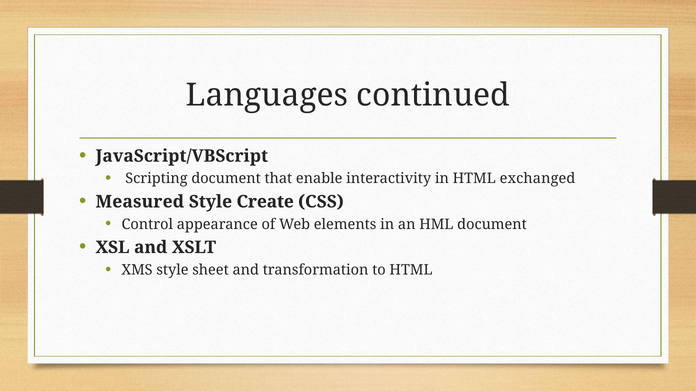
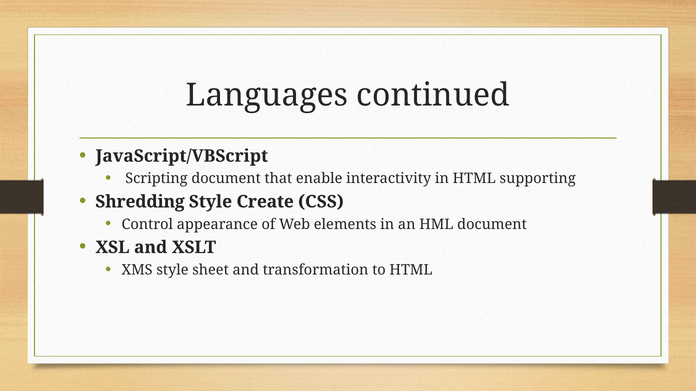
exchanged: exchanged -> supporting
Measured: Measured -> Shredding
